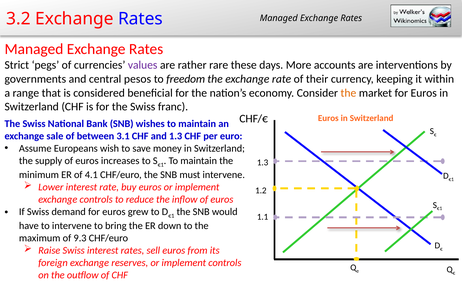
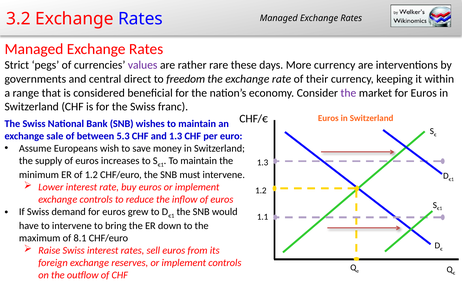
More accounts: accounts -> currency
pesos: pesos -> direct
the at (348, 93) colour: orange -> purple
3.1: 3.1 -> 5.3
of 4.1: 4.1 -> 1.2
9.3: 9.3 -> 8.1
